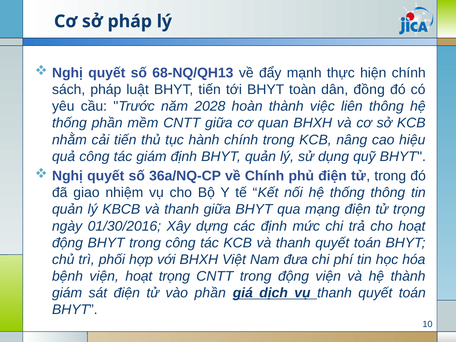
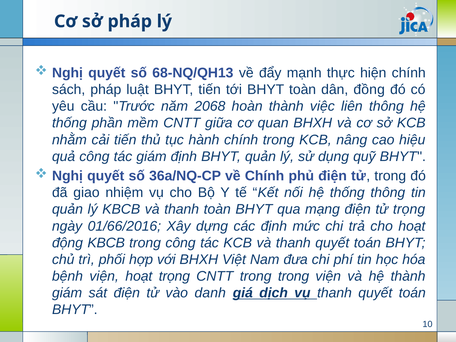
2028: 2028 -> 2068
thanh giữa: giữa -> toàn
01/30/2016: 01/30/2016 -> 01/66/2016
động BHYT: BHYT -> KBCB
trong động: động -> trong
vào phần: phần -> danh
